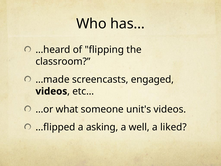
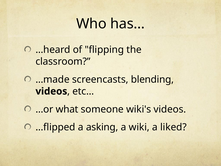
engaged: engaged -> blending
unit's: unit's -> wiki's
well: well -> wiki
